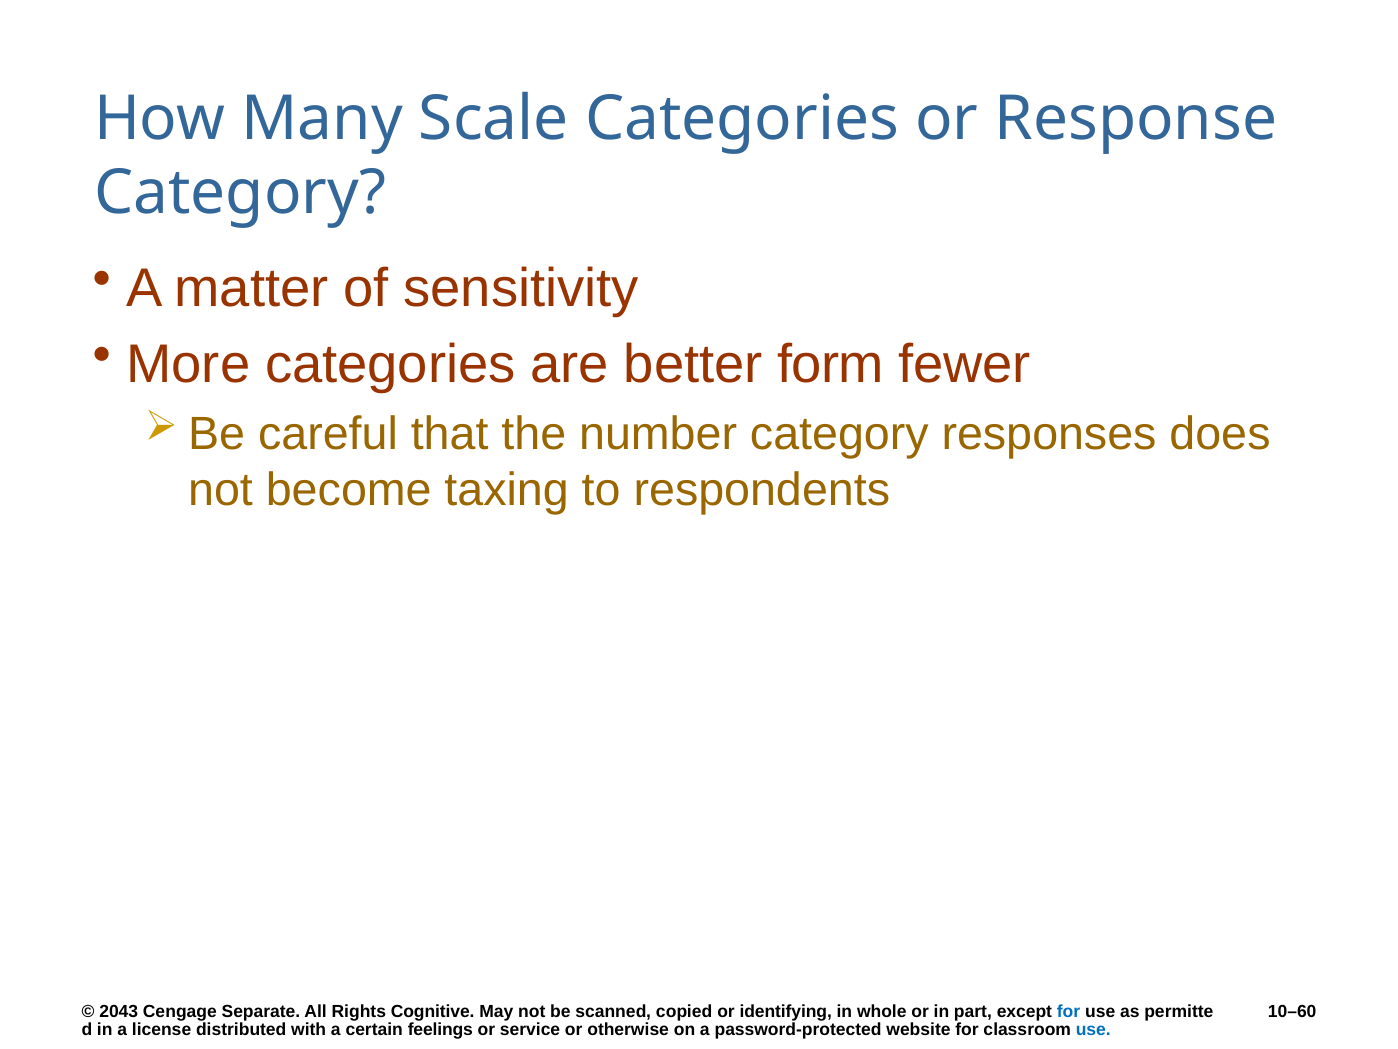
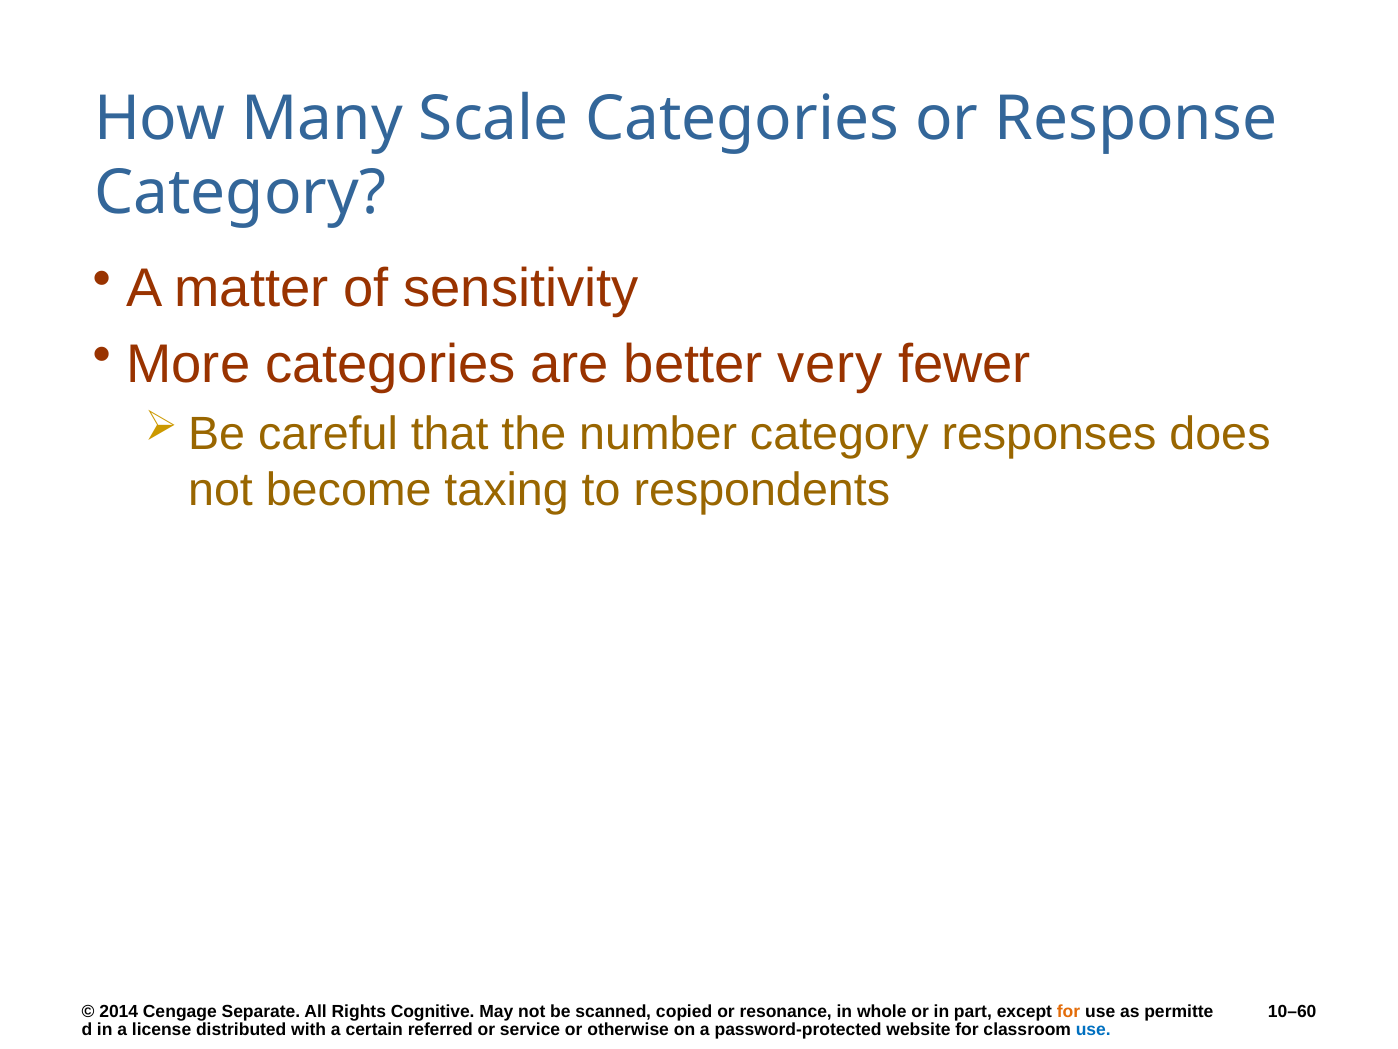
form: form -> very
2043: 2043 -> 2014
identifying: identifying -> resonance
for at (1069, 1011) colour: blue -> orange
feelings: feelings -> referred
